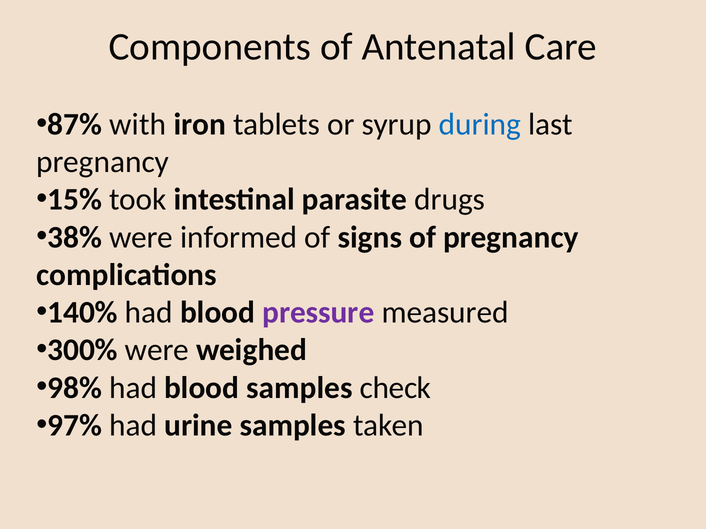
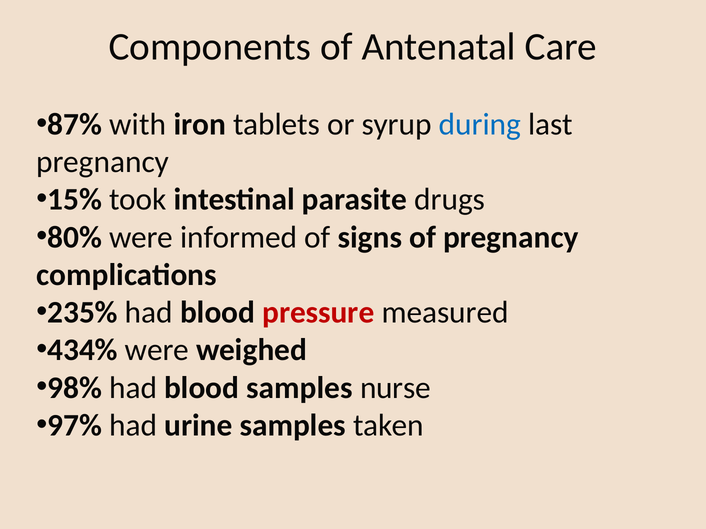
38%: 38% -> 80%
140%: 140% -> 235%
pressure colour: purple -> red
300%: 300% -> 434%
check: check -> nurse
